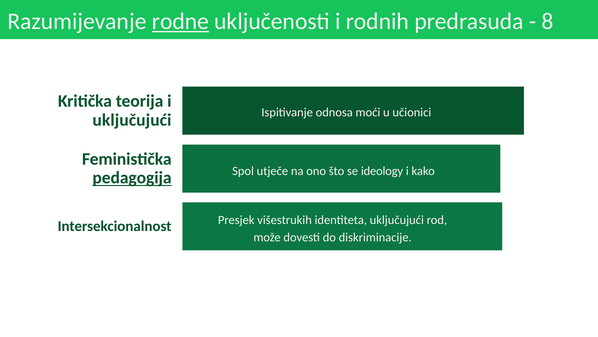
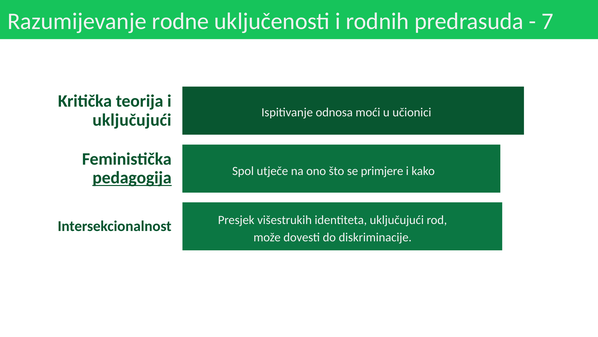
rodne underline: present -> none
8: 8 -> 7
ideology: ideology -> primjere
